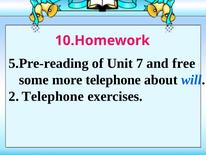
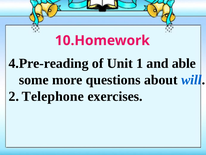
5.Pre-reading: 5.Pre-reading -> 4.Pre-reading
7: 7 -> 1
free: free -> able
more telephone: telephone -> questions
